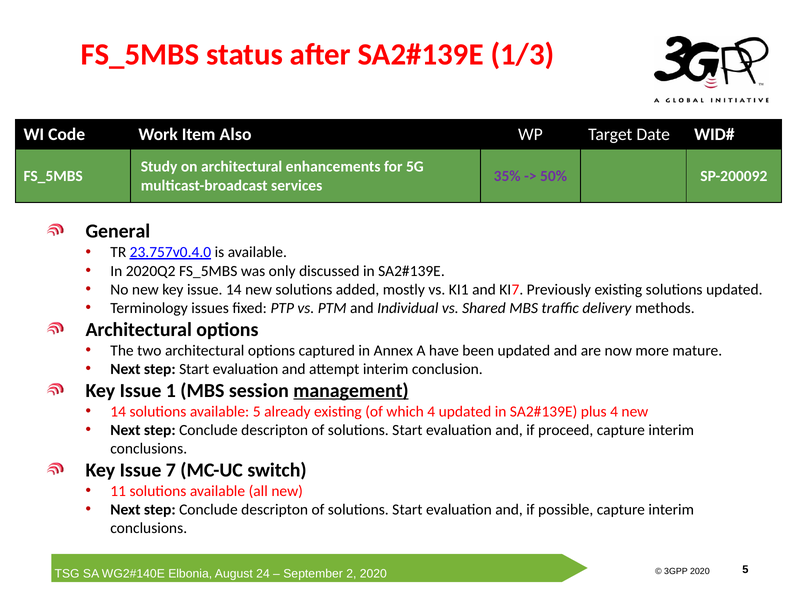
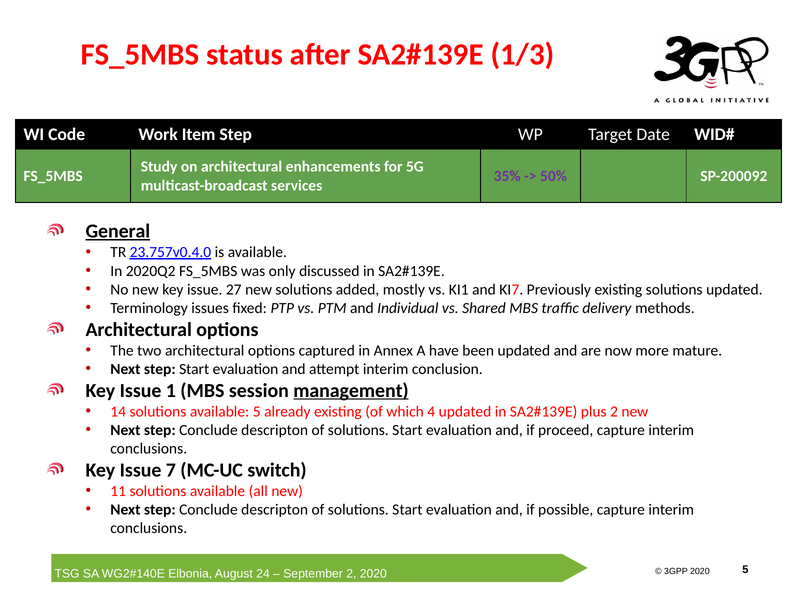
Item Also: Also -> Step
General underline: none -> present
issue 14: 14 -> 27
plus 4: 4 -> 2
